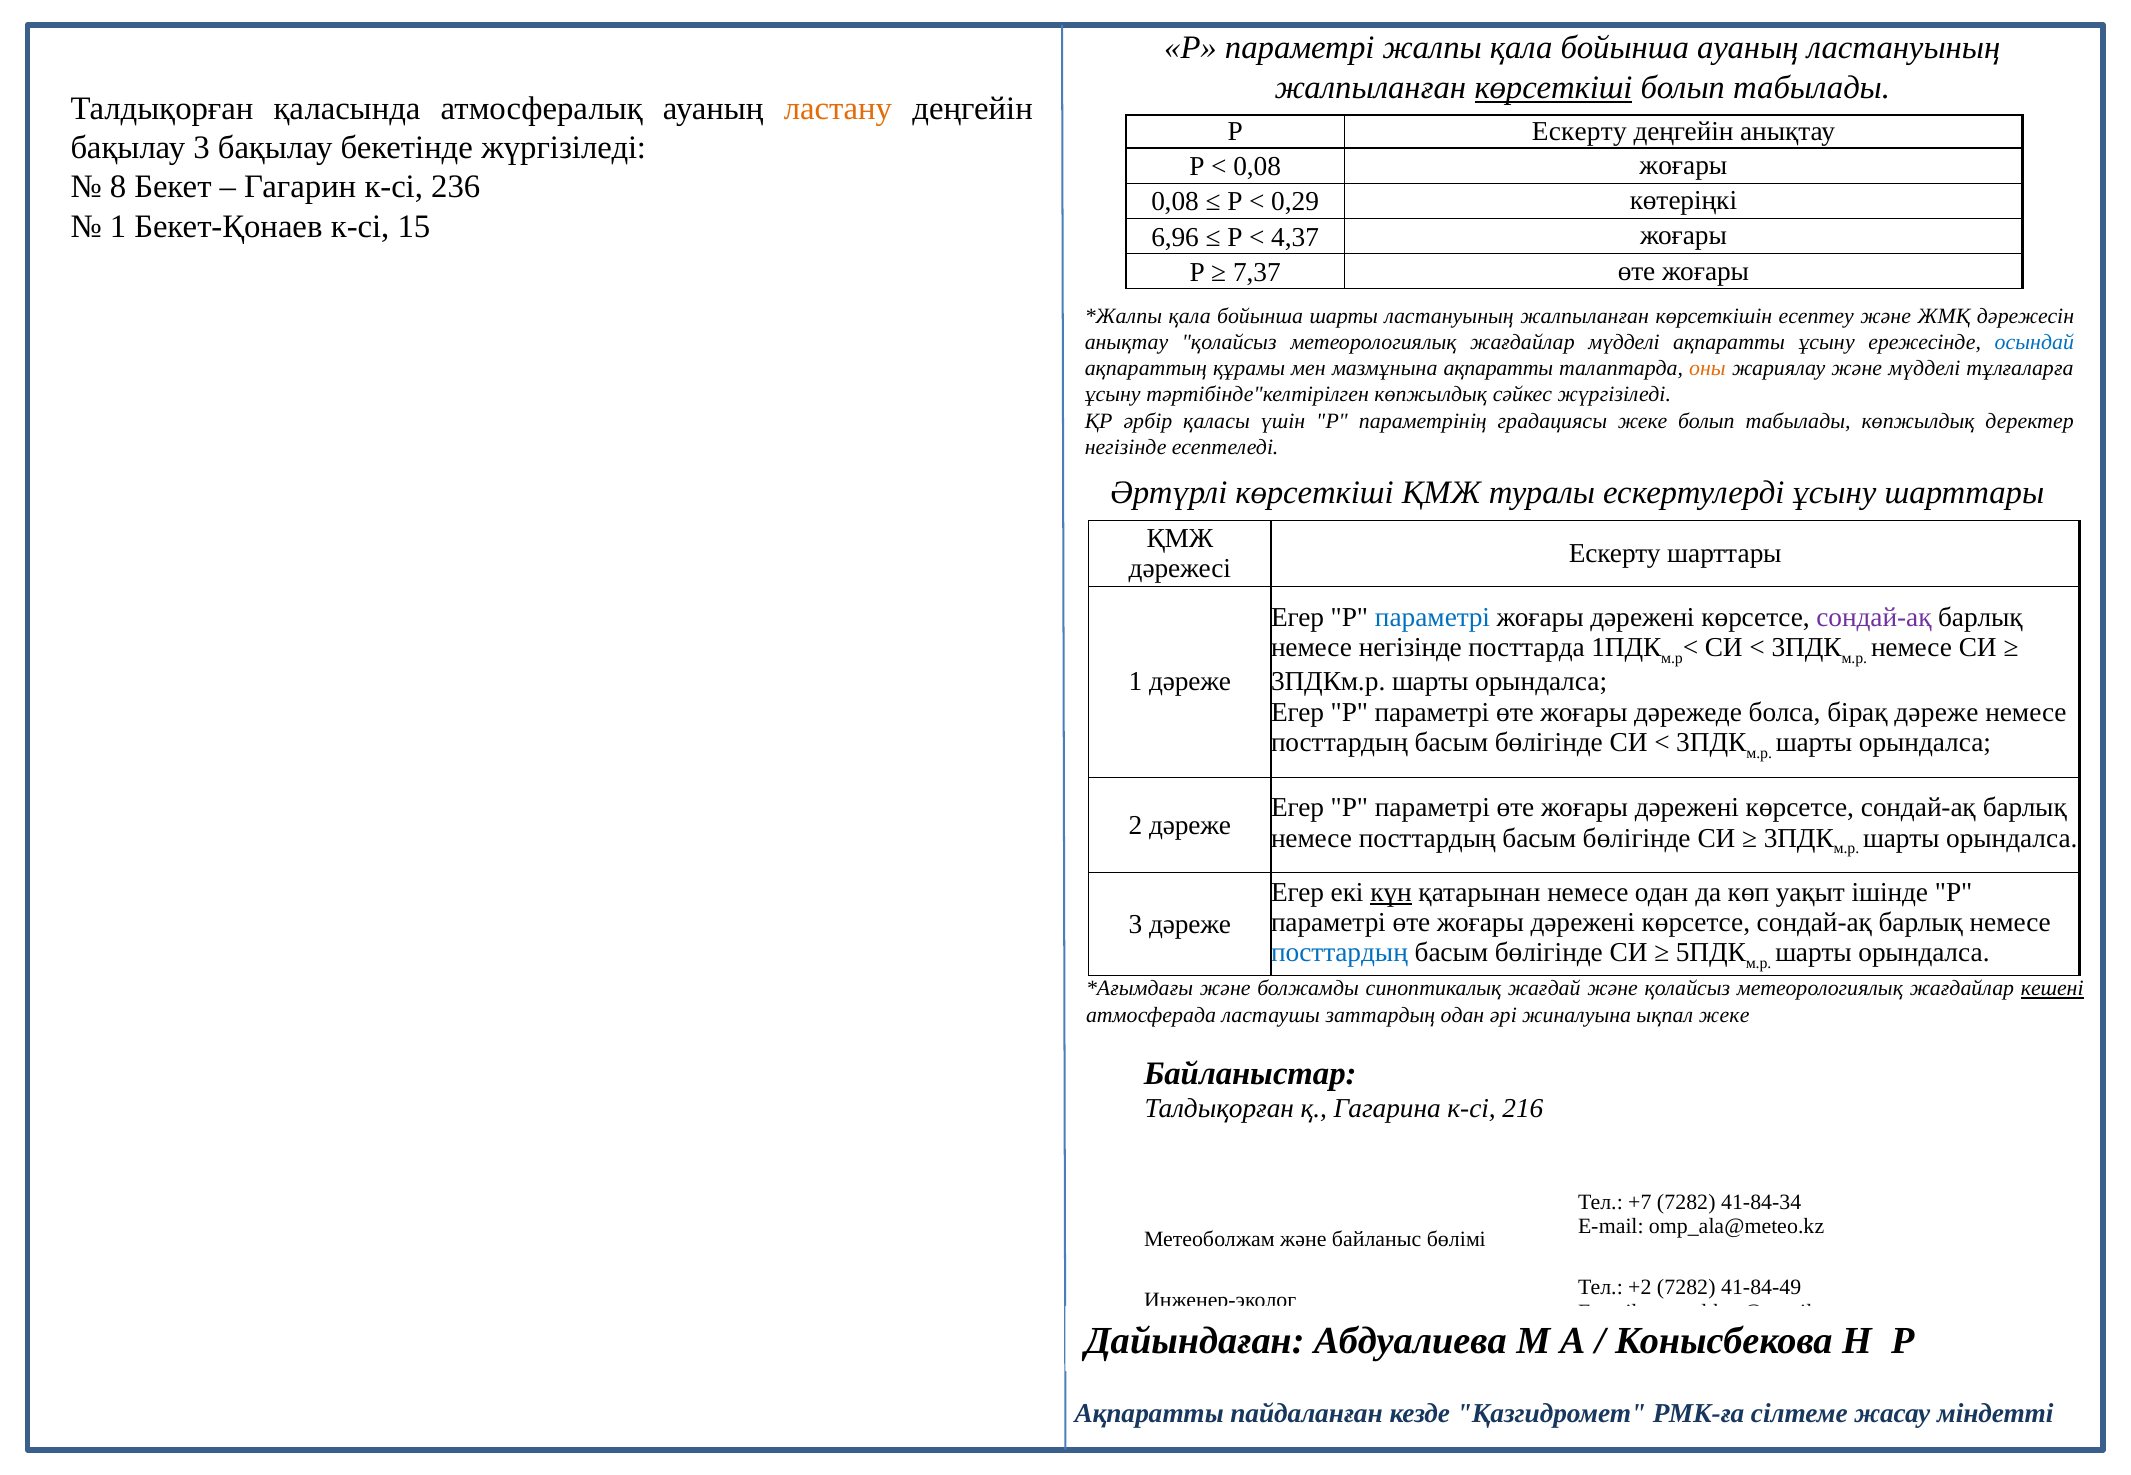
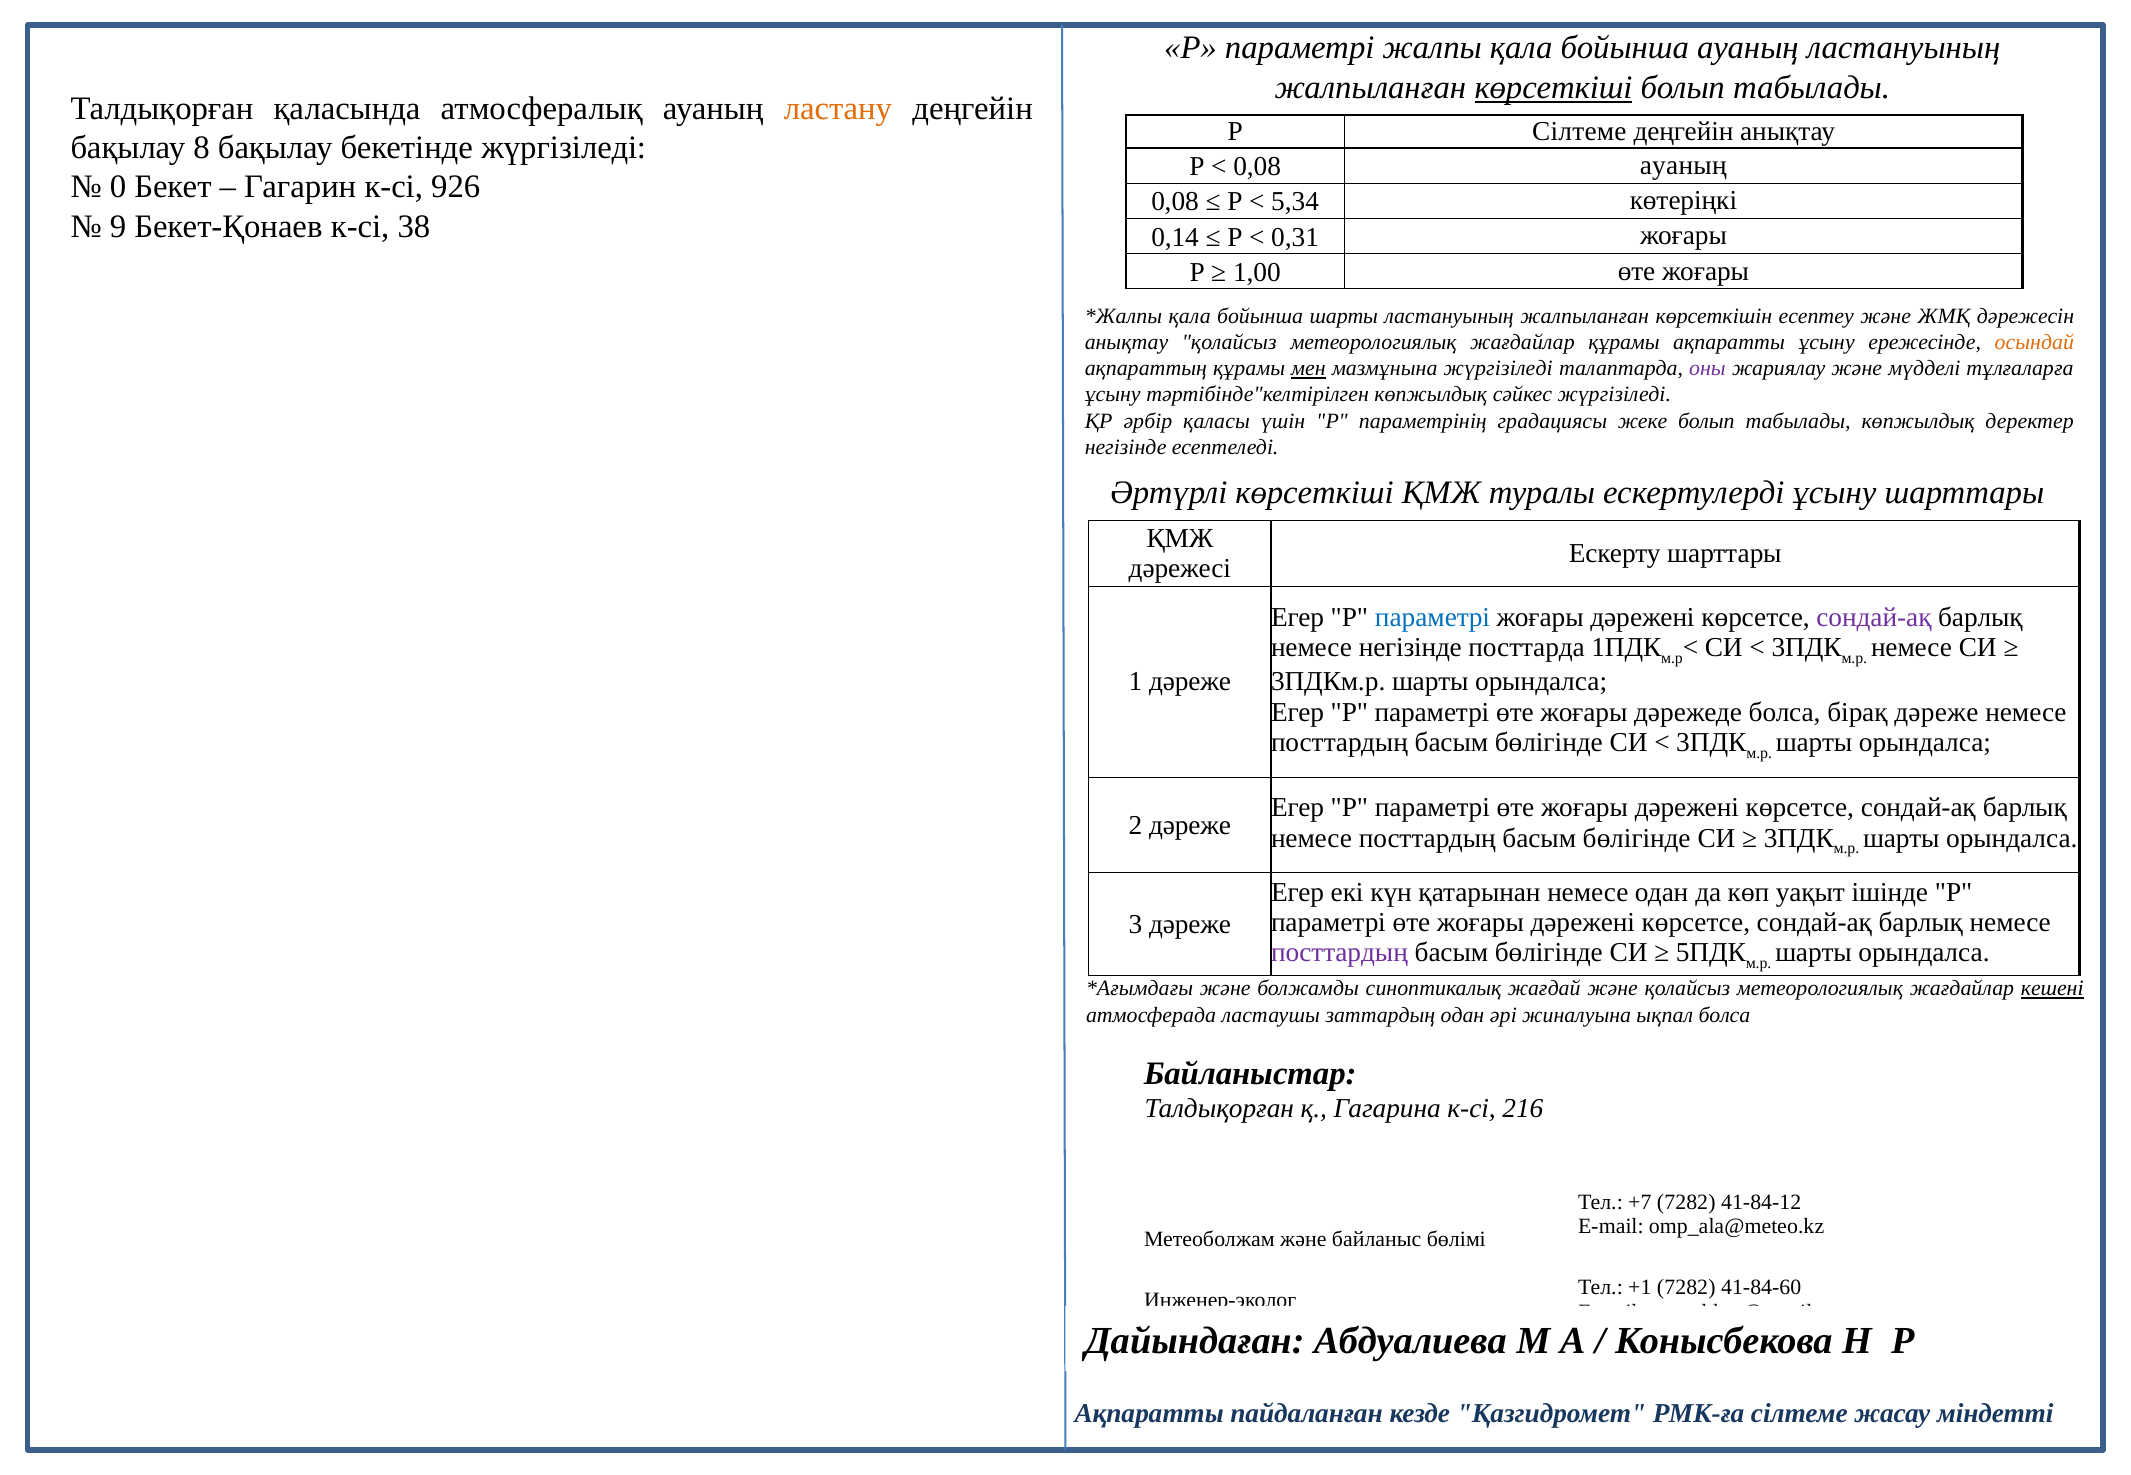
Р Ескерту: Ескерту -> Сілтеме
бақылау 3: 3 -> 8
0,08 жоғары: жоғары -> ауаның
8: 8 -> 0
236: 236 -> 926
0,29: 0,29 -> 5,34
1 at (118, 226): 1 -> 9
15: 15 -> 38
6,96: 6,96 -> 0,14
4,37: 4,37 -> 0,31
7,37: 7,37 -> 1,00
жағдайлар мүдделі: мүдделі -> құрамы
осындай colour: blue -> orange
мен underline: none -> present
мазмұнына ақпаратты: ақпаратты -> жүргізіледі
оны colour: orange -> purple
күн underline: present -> none
посттардың at (1339, 953) colour: blue -> purple
ықпал жеке: жеке -> болса
41-84-34: 41-84-34 -> 41-84-12
+2: +2 -> +1
41-84-49: 41-84-49 -> 41-84-60
